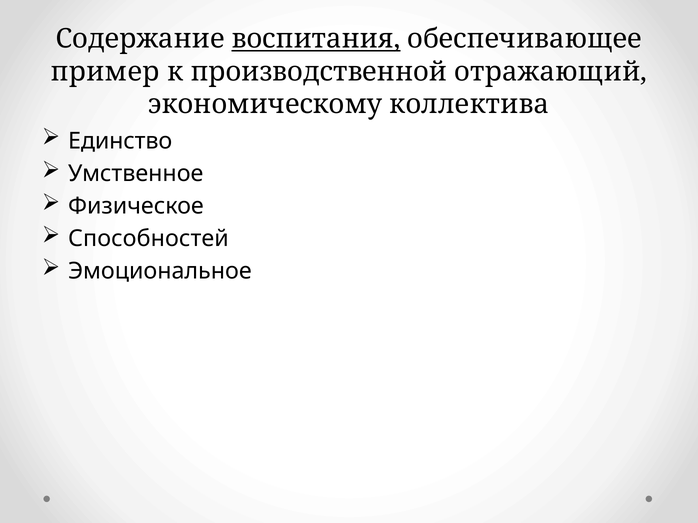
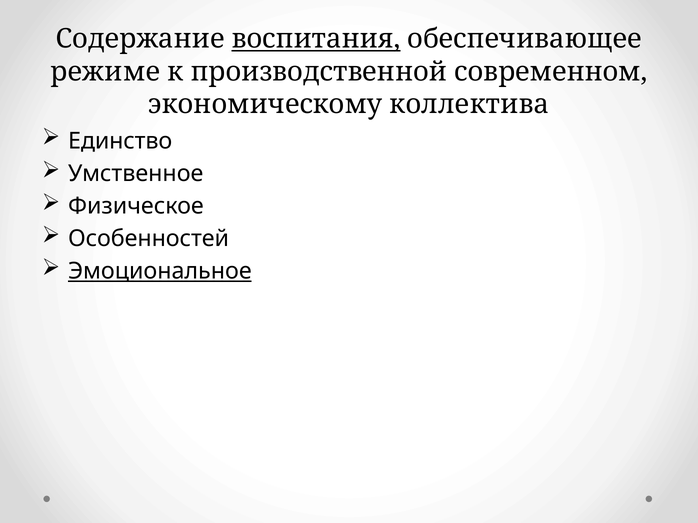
пример: пример -> режиме
отражающий: отражающий -> современном
Способностей: Способностей -> Особенностей
Эмоциональное underline: none -> present
